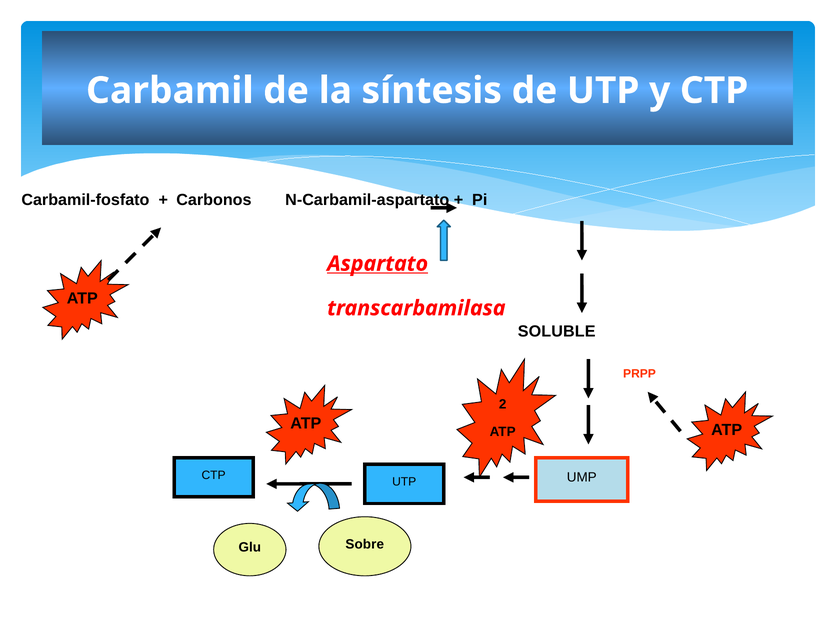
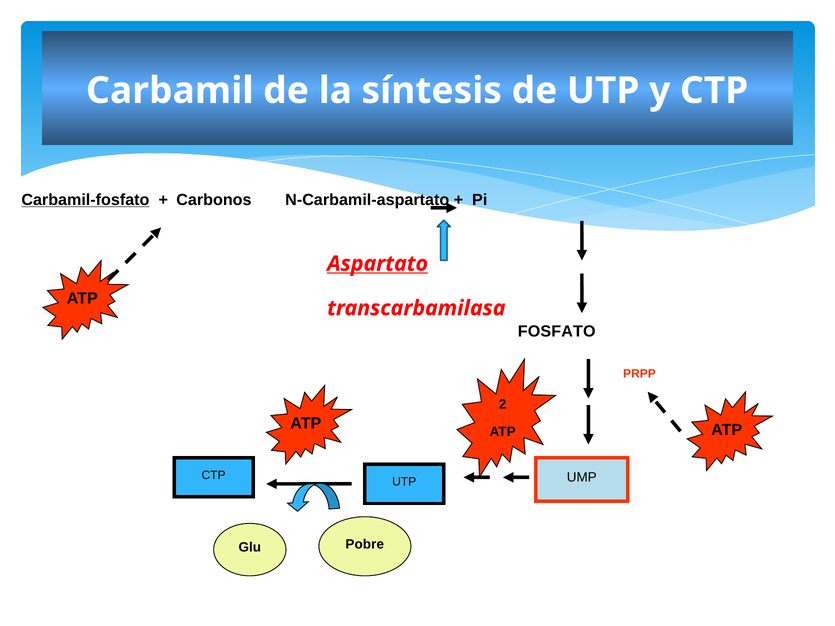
Carbamil-fosfato underline: none -> present
SOLUBLE: SOLUBLE -> FOSFATO
Sobre: Sobre -> Pobre
